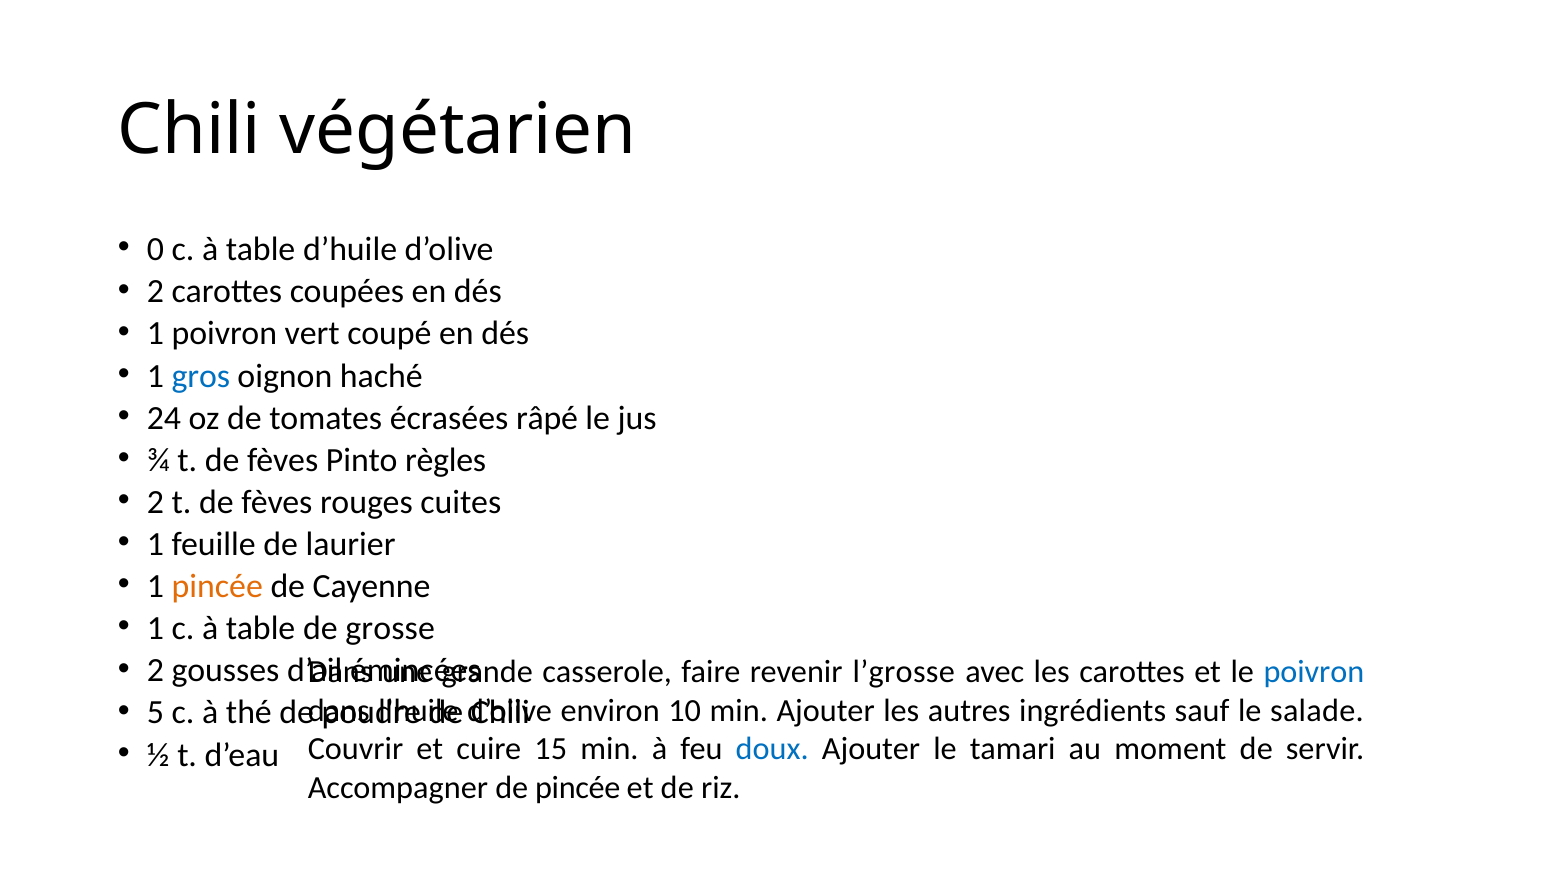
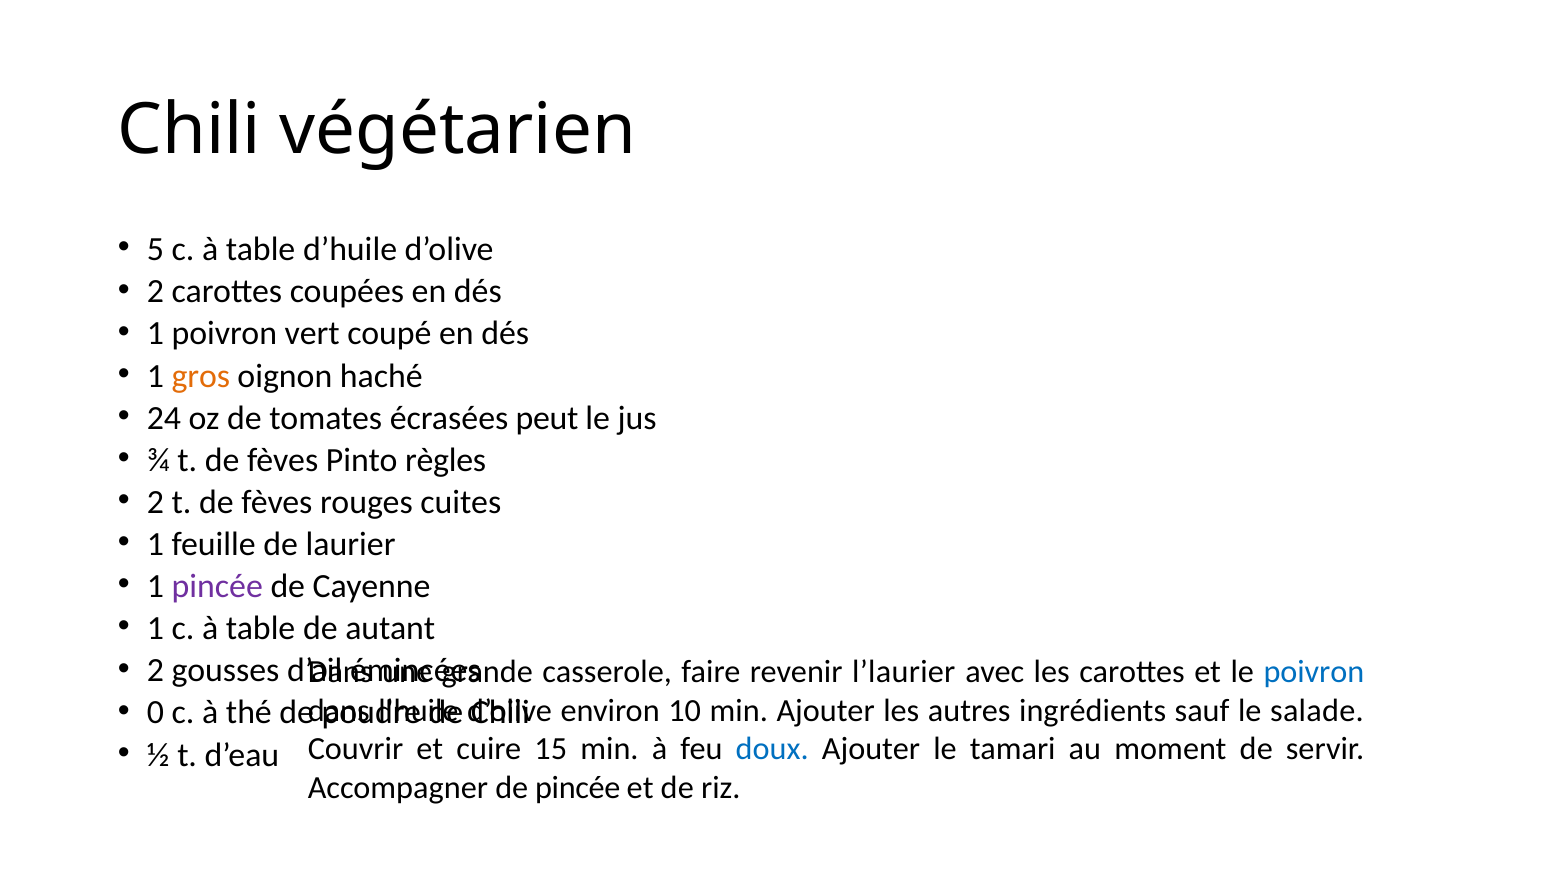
0: 0 -> 5
gros colour: blue -> orange
râpé: râpé -> peut
pincée at (217, 587) colour: orange -> purple
grosse: grosse -> autant
l’grosse: l’grosse -> l’laurier
5: 5 -> 0
